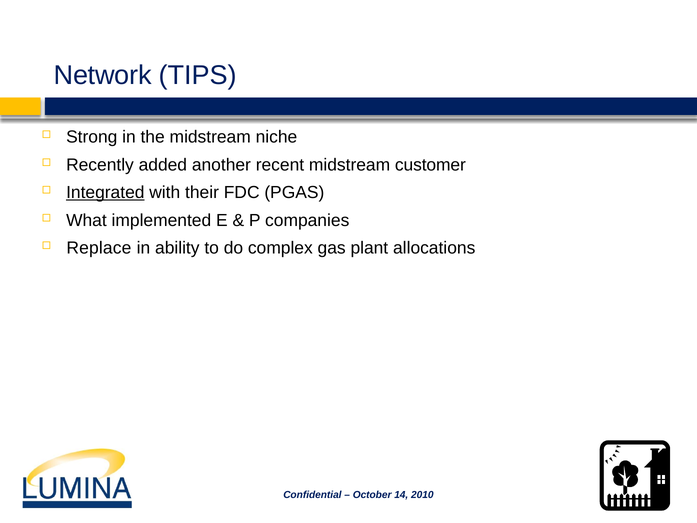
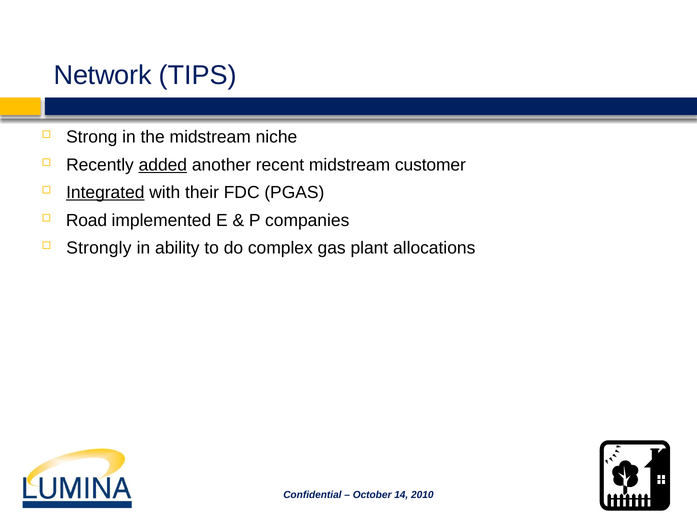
added underline: none -> present
What: What -> Road
Replace: Replace -> Strongly
